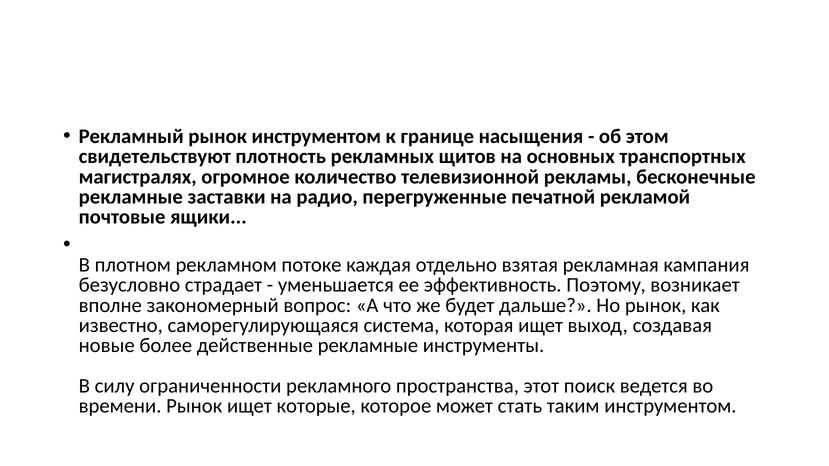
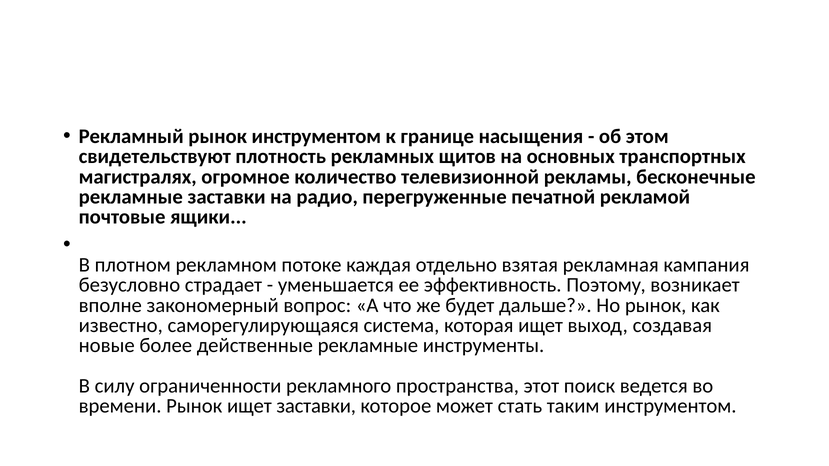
ищет которые: которые -> заставки
